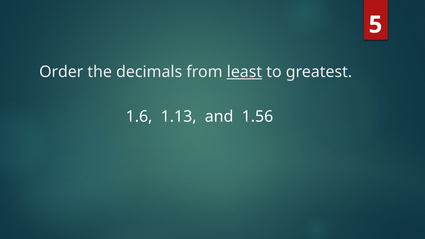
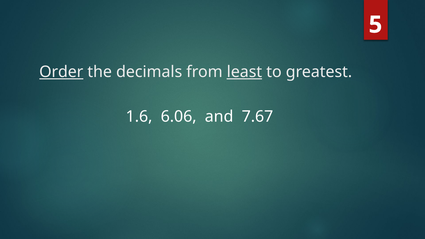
Order underline: none -> present
1.13: 1.13 -> 6.06
1.56: 1.56 -> 7.67
